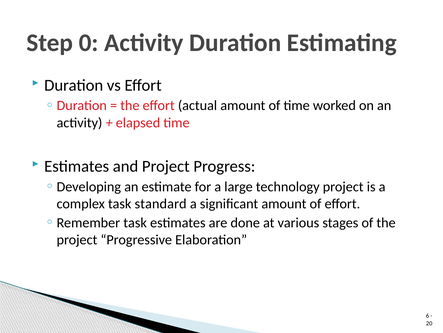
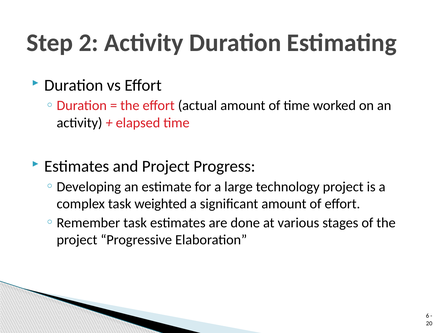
0: 0 -> 2
standard: standard -> weighted
